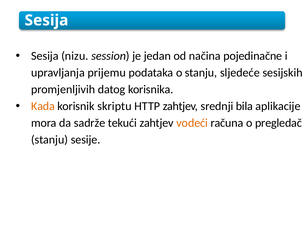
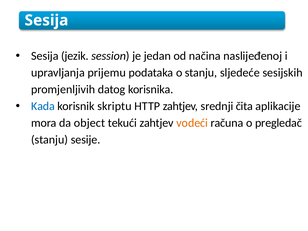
nizu: nizu -> jezik
pojedinačne: pojedinačne -> naslijeđenoj
Kada colour: orange -> blue
bila: bila -> čita
sadrže: sadrže -> object
